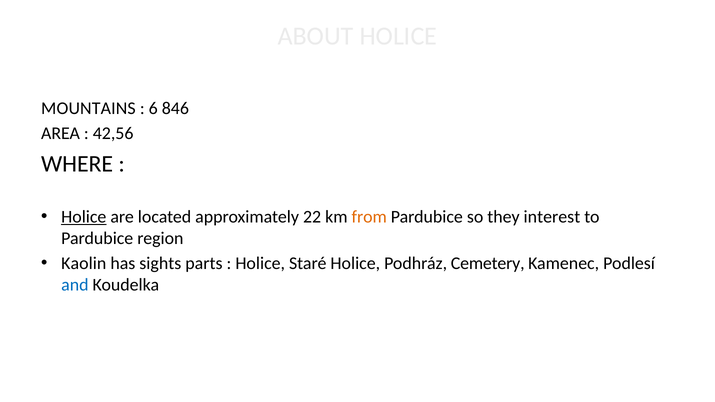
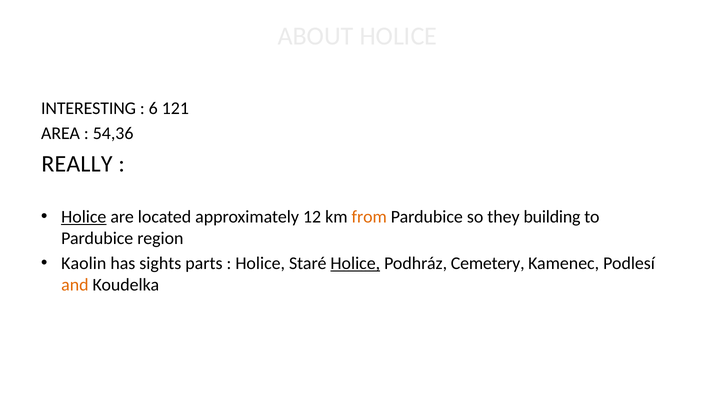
MOUNTAINS: MOUNTAINS -> INTERESTING
846: 846 -> 121
42,56: 42,56 -> 54,36
WHERE: WHERE -> REALLY
22: 22 -> 12
interest: interest -> building
Holice at (355, 263) underline: none -> present
and colour: blue -> orange
